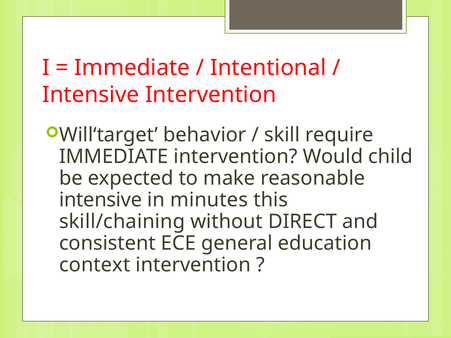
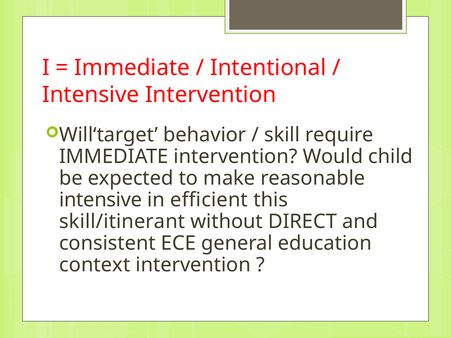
minutes: minutes -> efficient
skill/chaining: skill/chaining -> skill/itinerant
